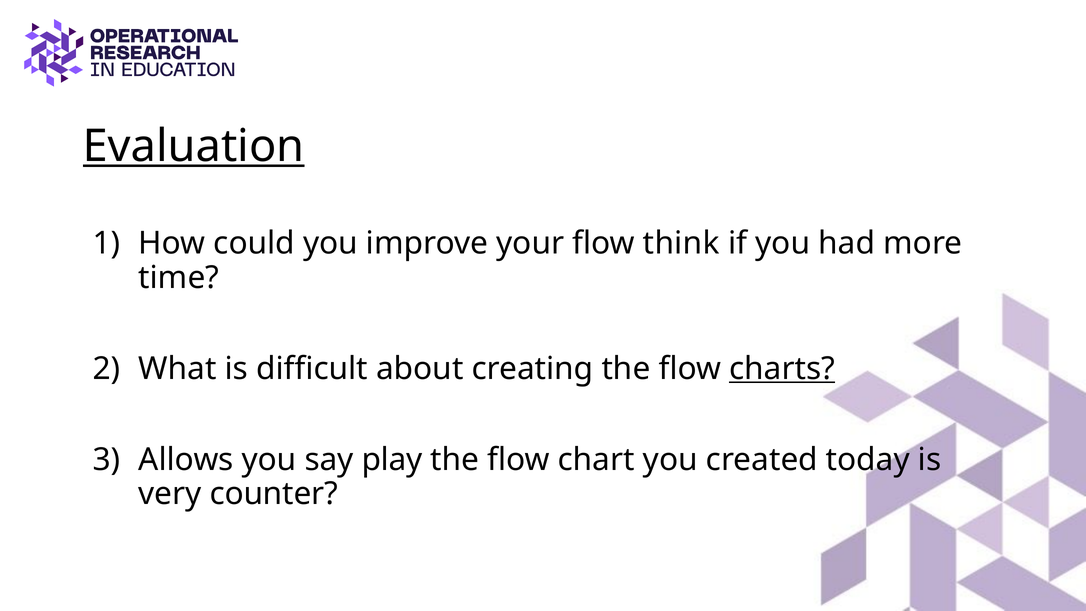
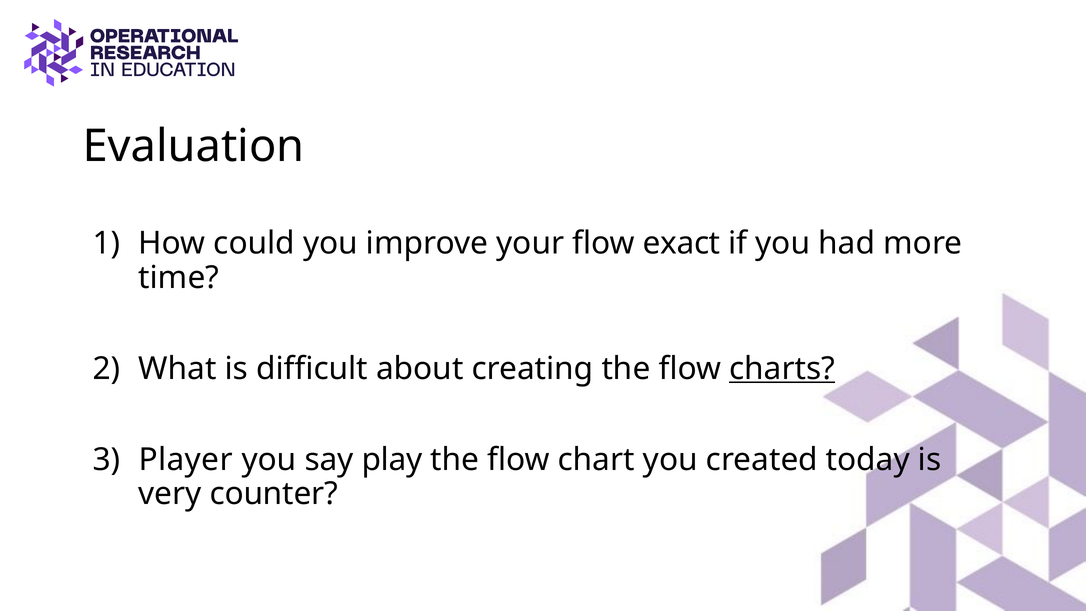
Evaluation underline: present -> none
think: think -> exact
Allows: Allows -> Player
